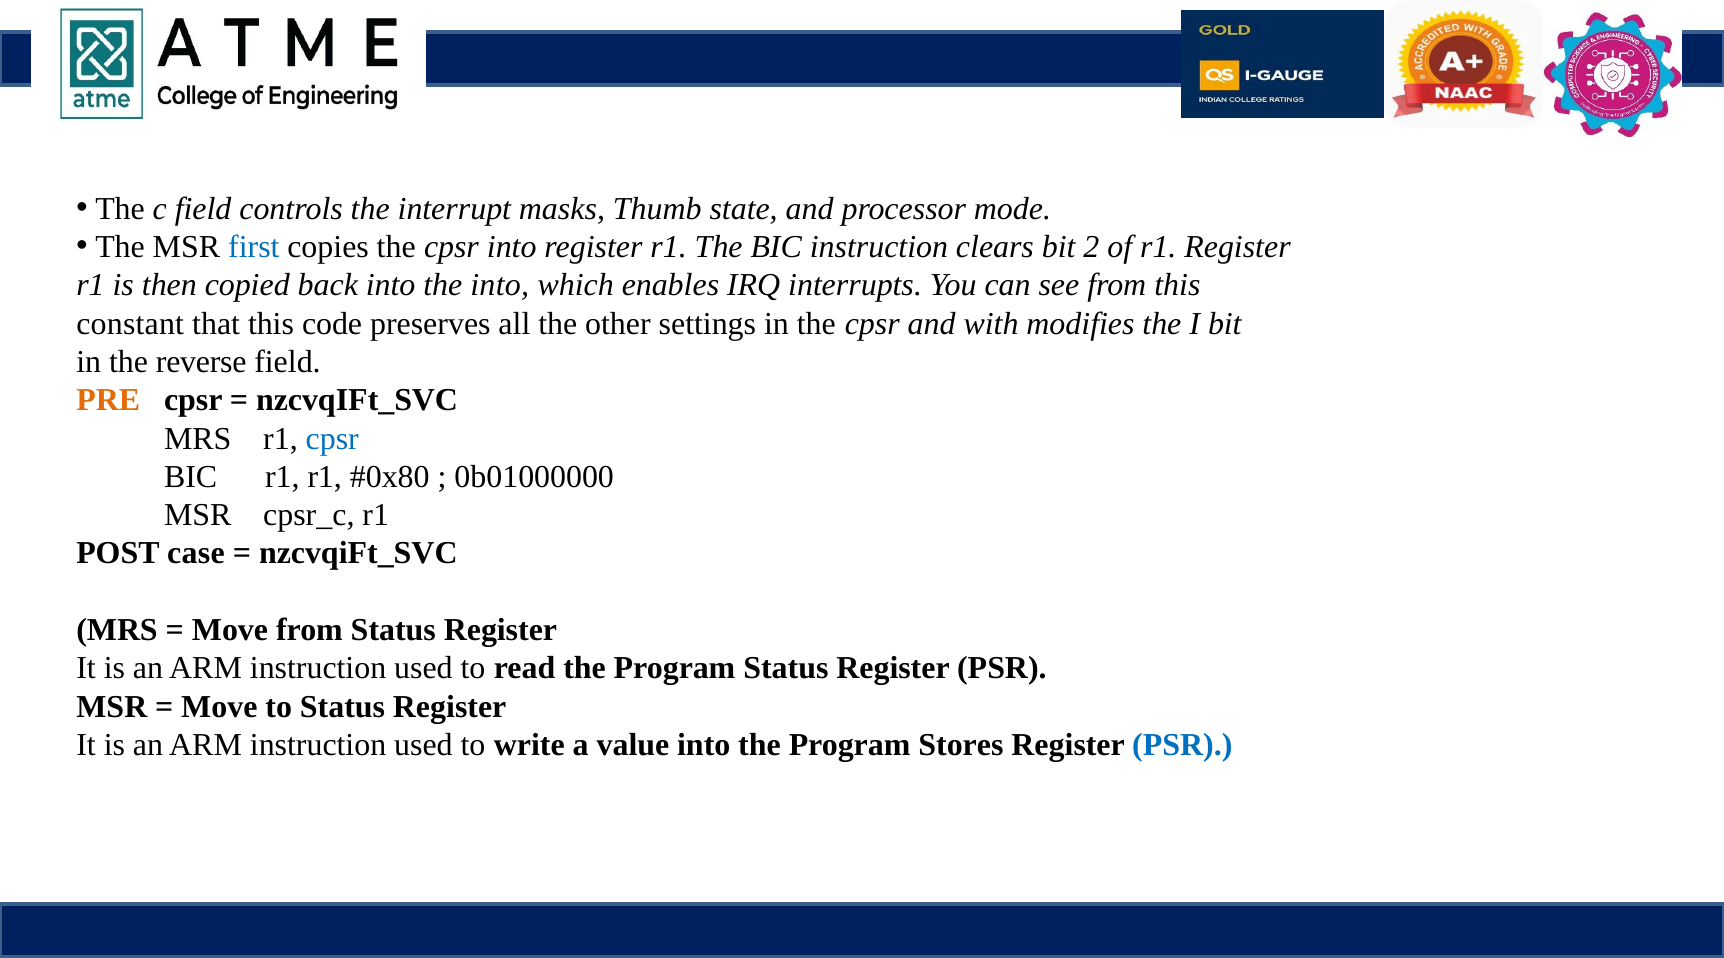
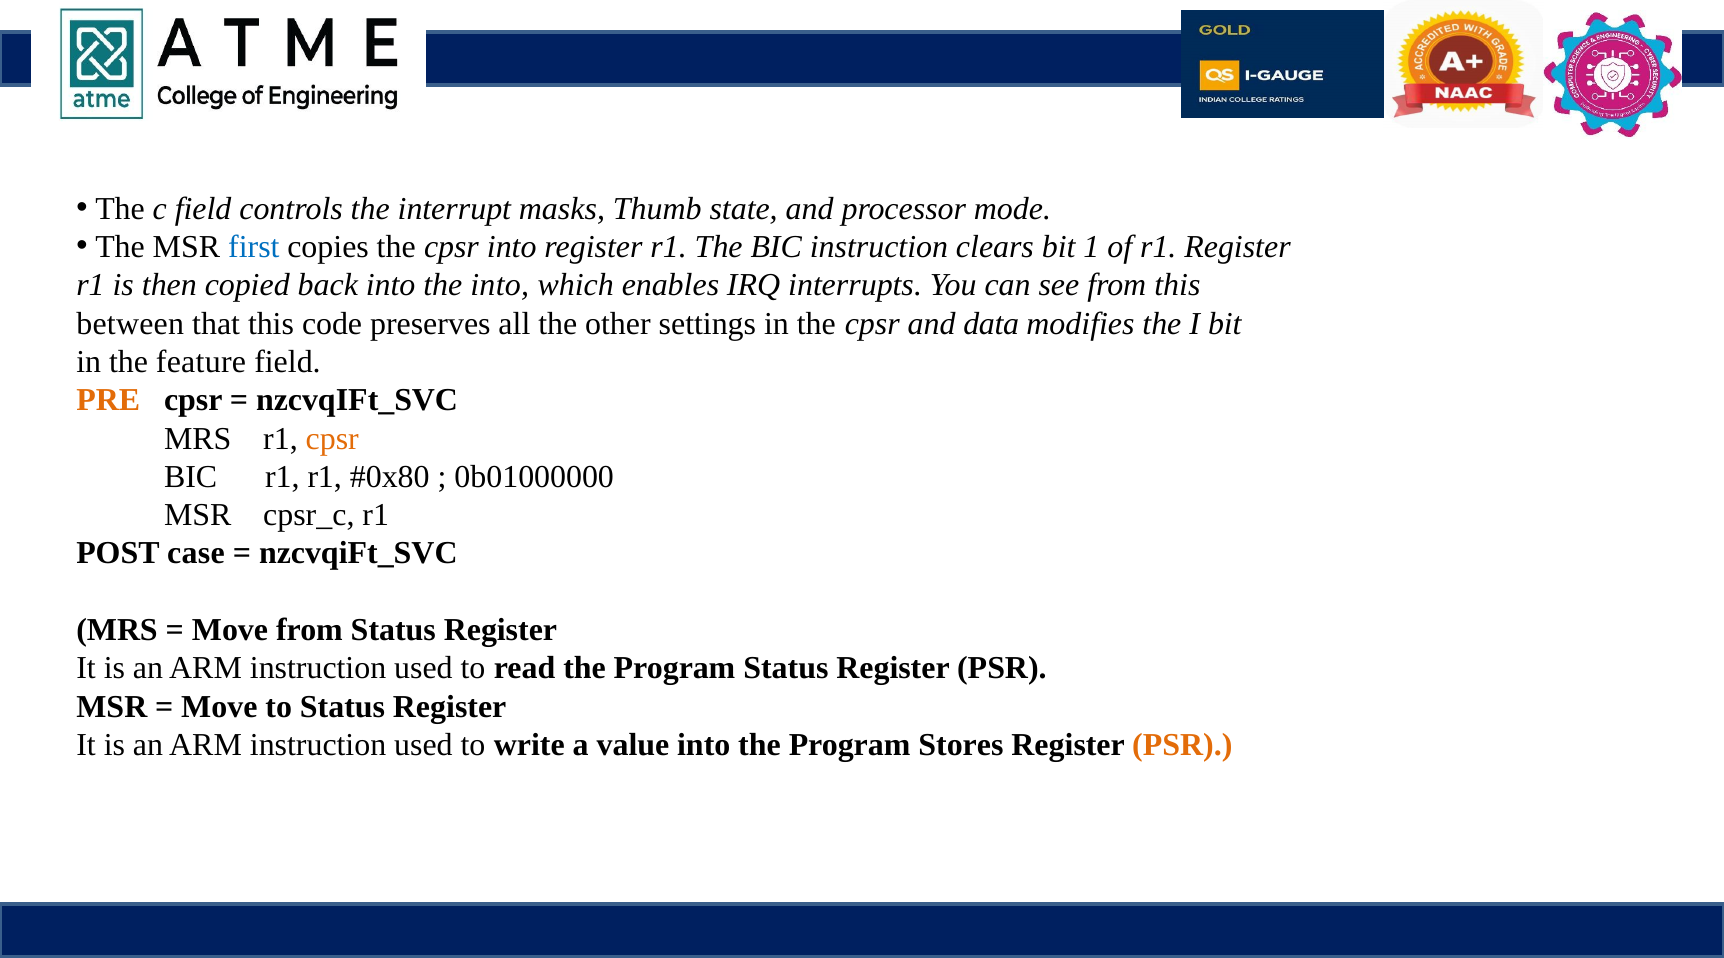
2: 2 -> 1
constant: constant -> between
with: with -> data
reverse: reverse -> feature
cpsr at (332, 438) colour: blue -> orange
PSR at (1182, 745) colour: blue -> orange
